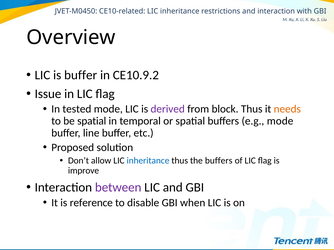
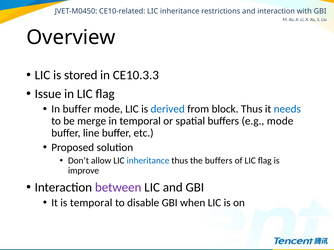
is buffer: buffer -> stored
CE10.9.2: CE10.9.2 -> CE10.3.3
In tested: tested -> buffer
derived colour: purple -> blue
needs colour: orange -> blue
be spatial: spatial -> merge
is reference: reference -> temporal
